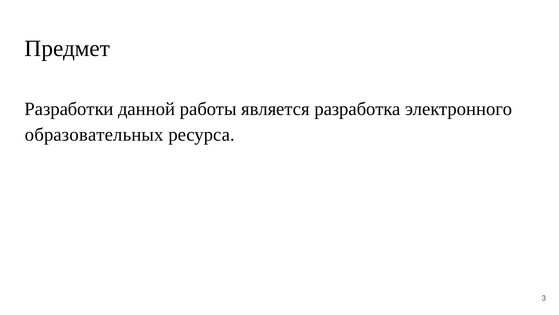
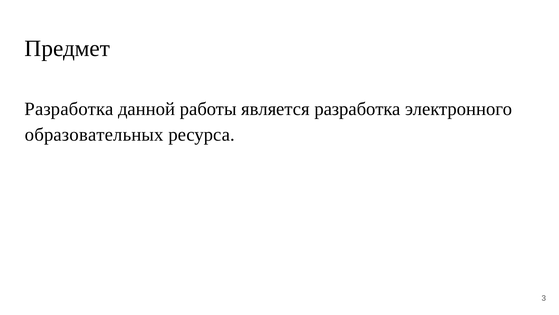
Разработки at (69, 109): Разработки -> Разработка
